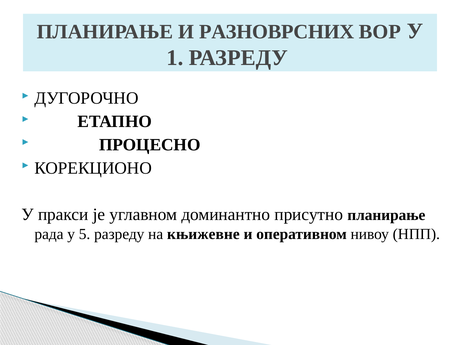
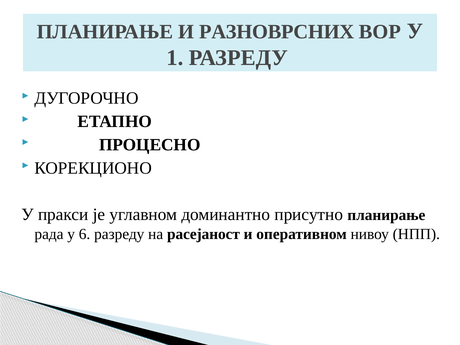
5: 5 -> 6
књижевне: књижевне -> расејаност
